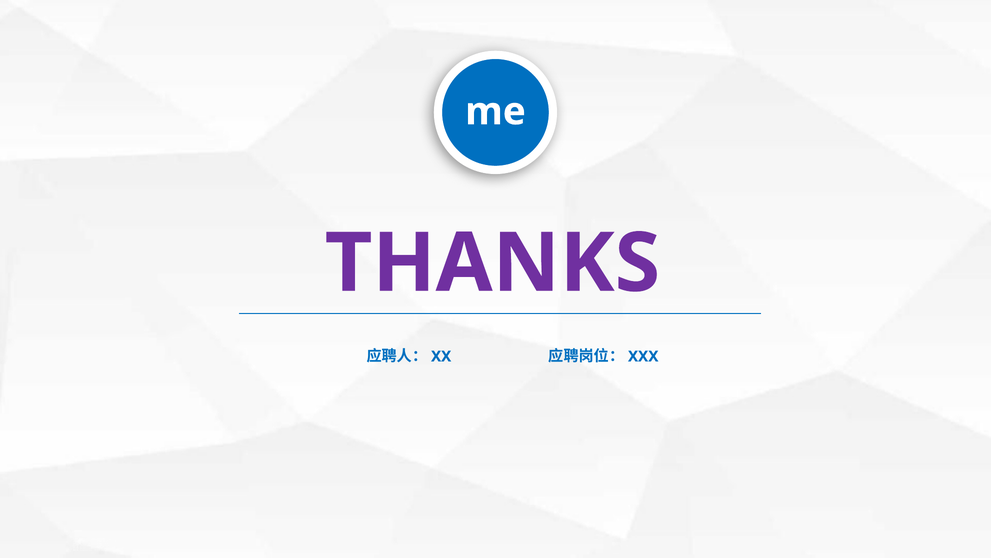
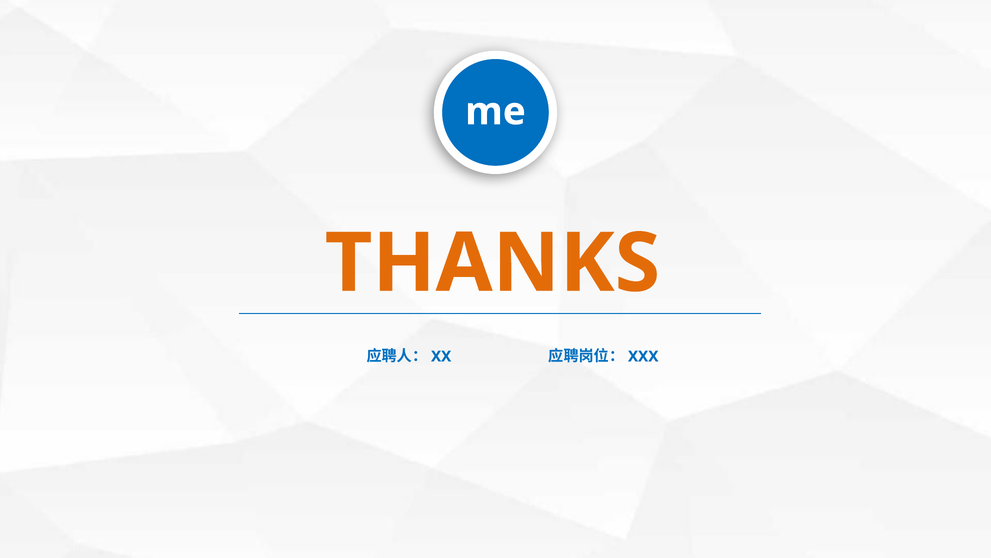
THANKS colour: purple -> orange
